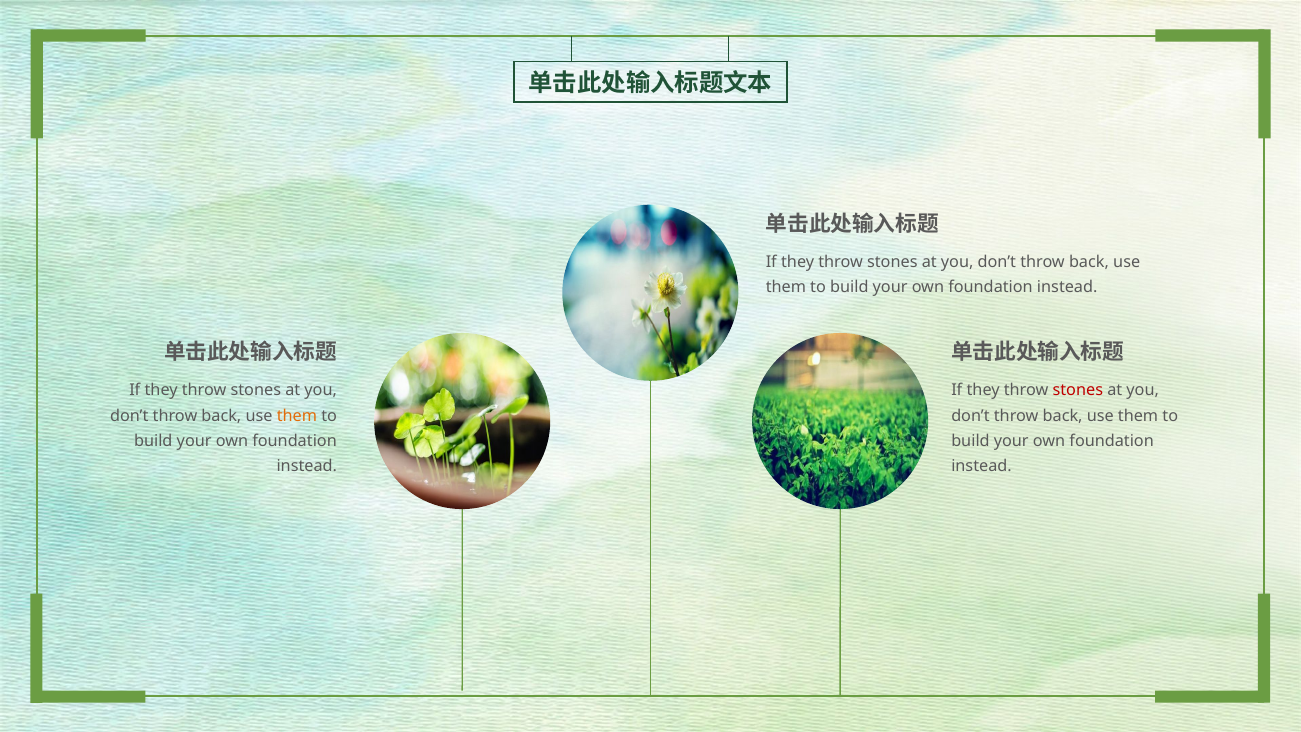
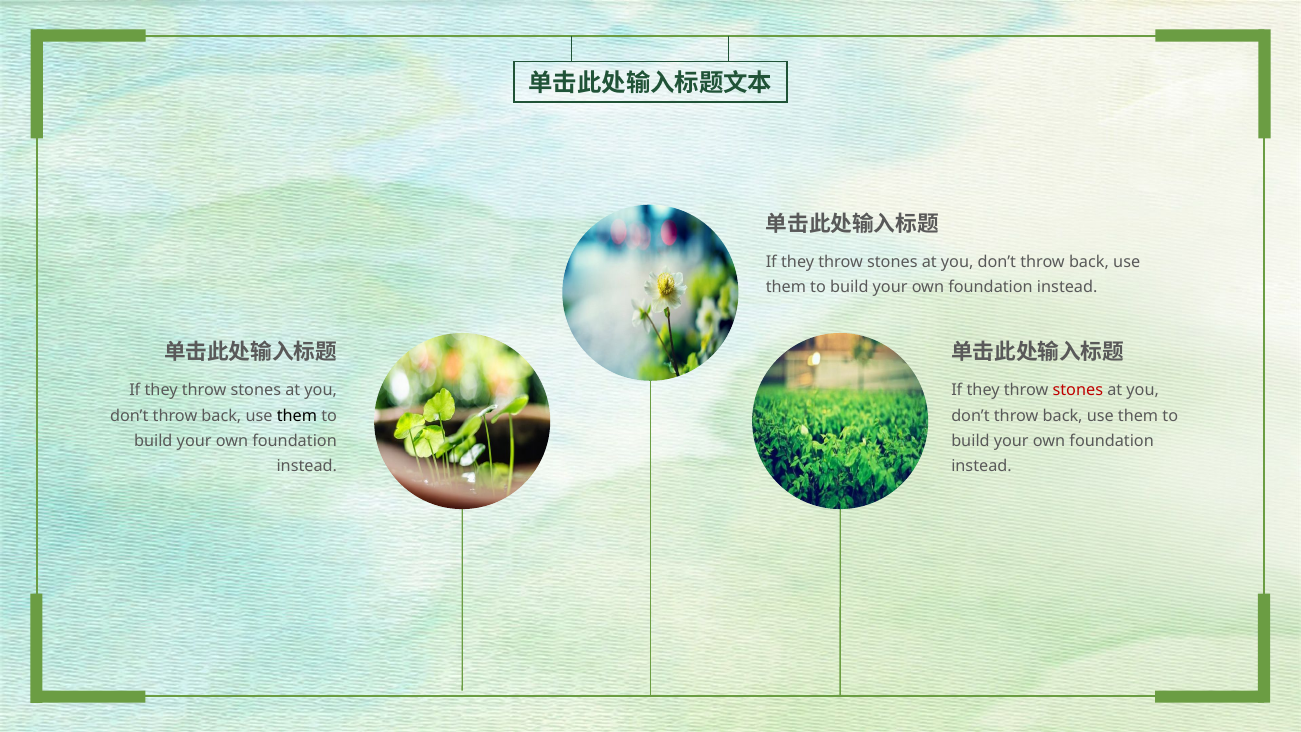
them at (297, 416) colour: orange -> black
